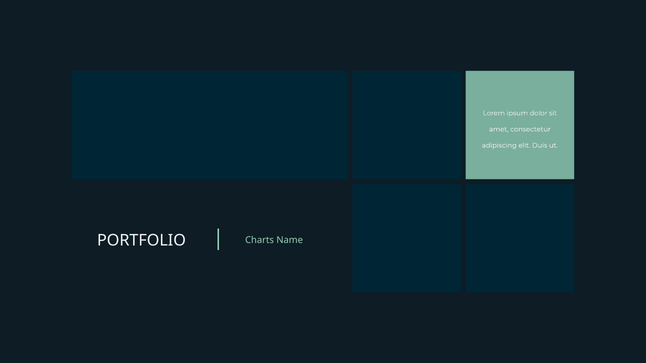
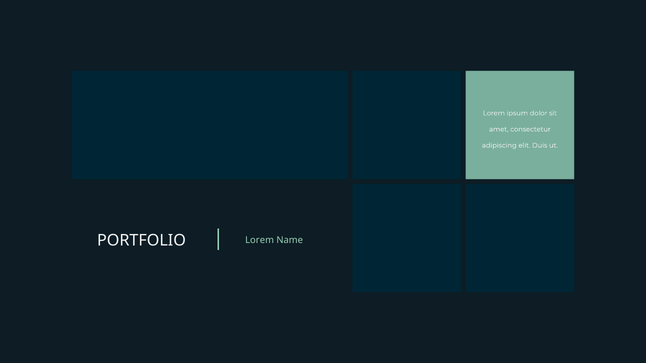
PORTFOLIO Charts: Charts -> Lorem
